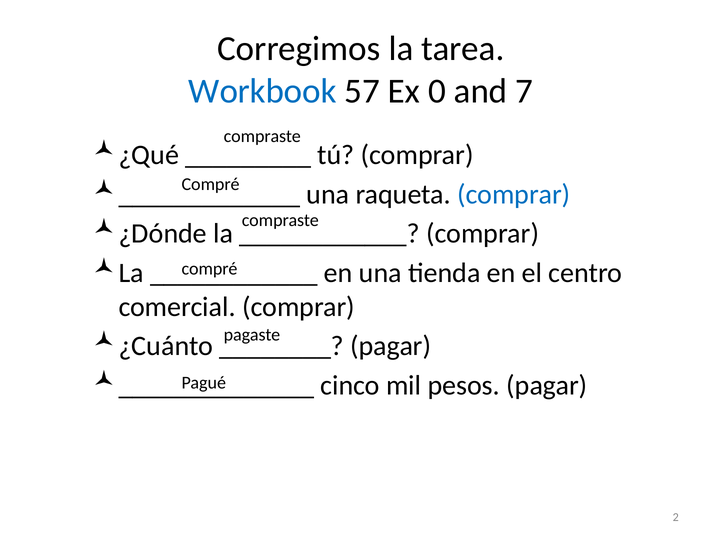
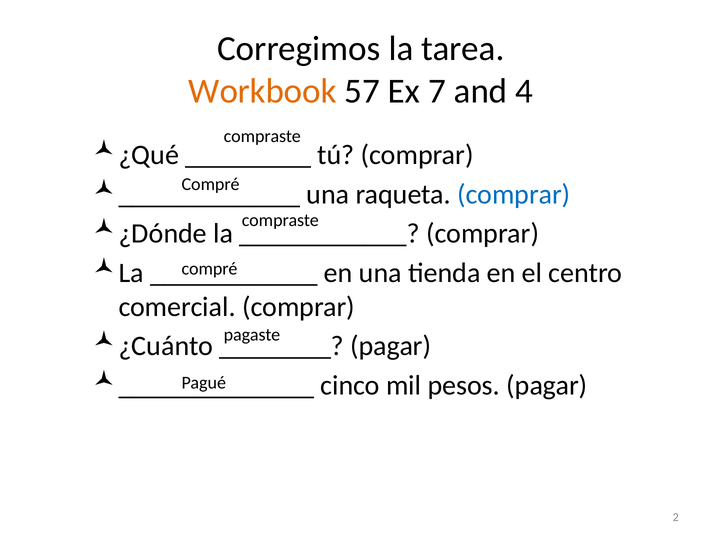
Workbook colour: blue -> orange
0: 0 -> 7
7: 7 -> 4
